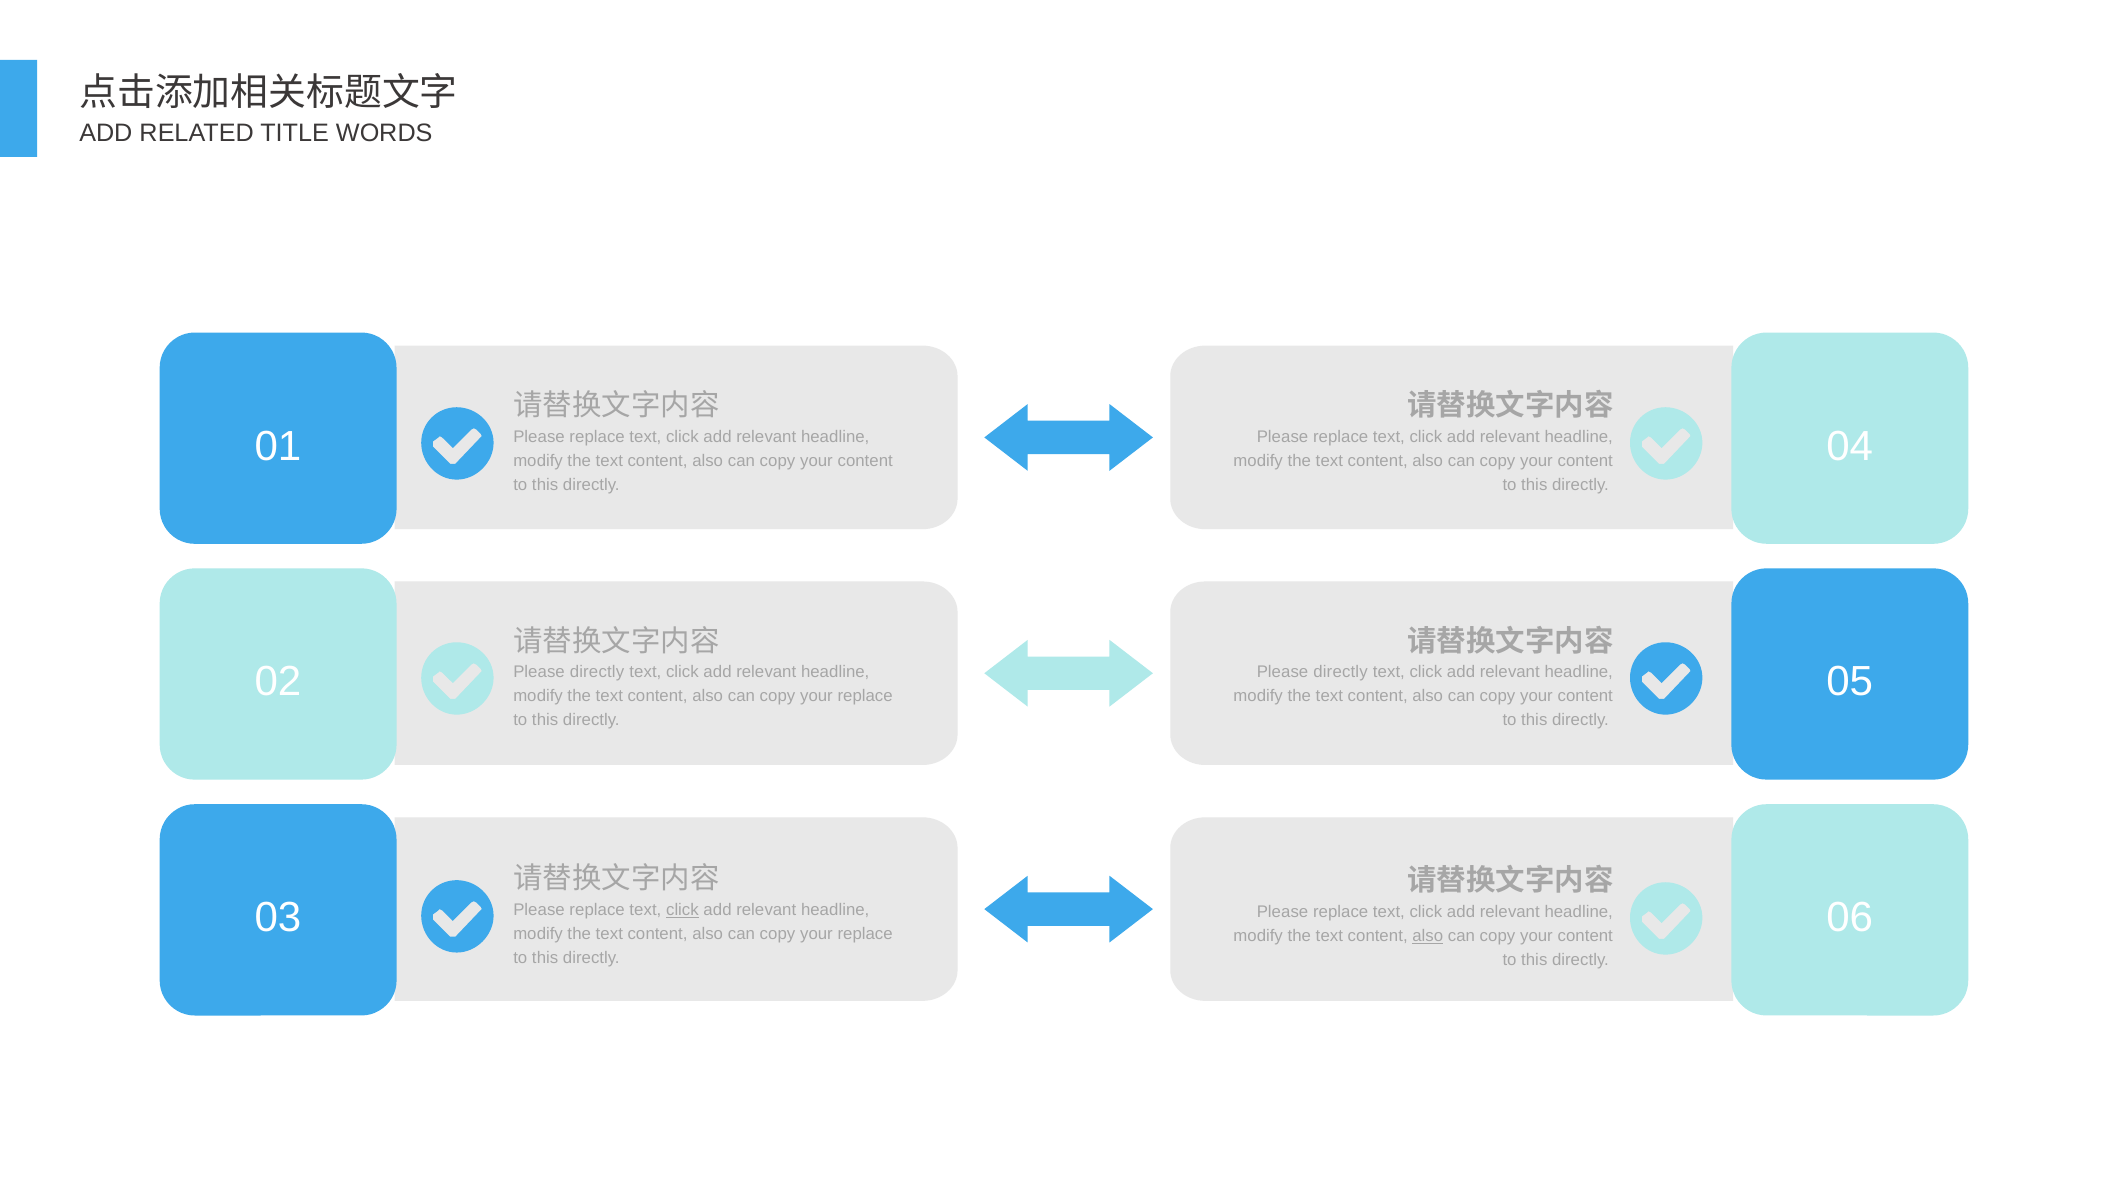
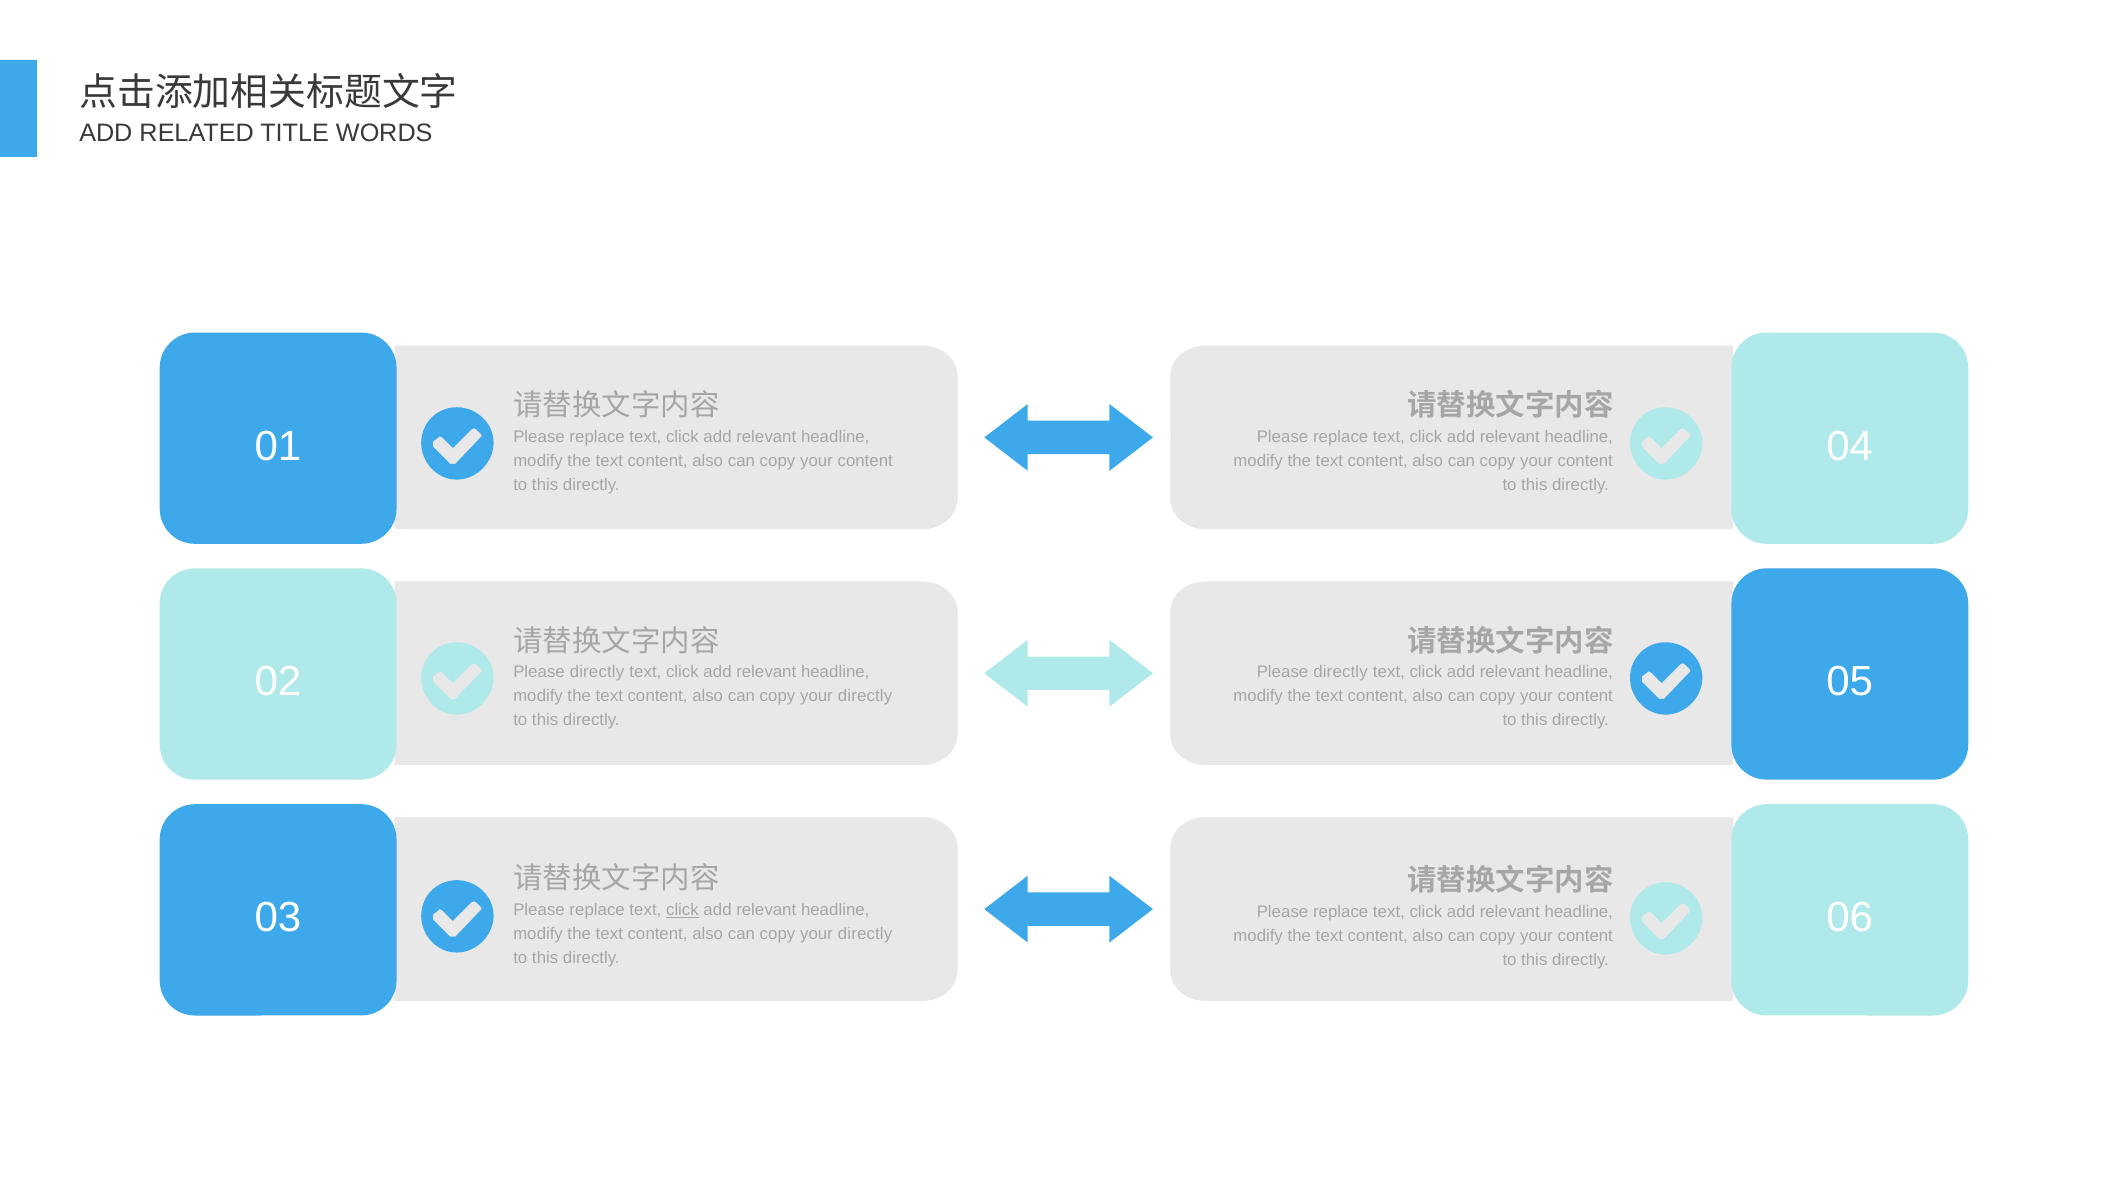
replace at (865, 696): replace -> directly
replace at (865, 934): replace -> directly
also at (1428, 936) underline: present -> none
